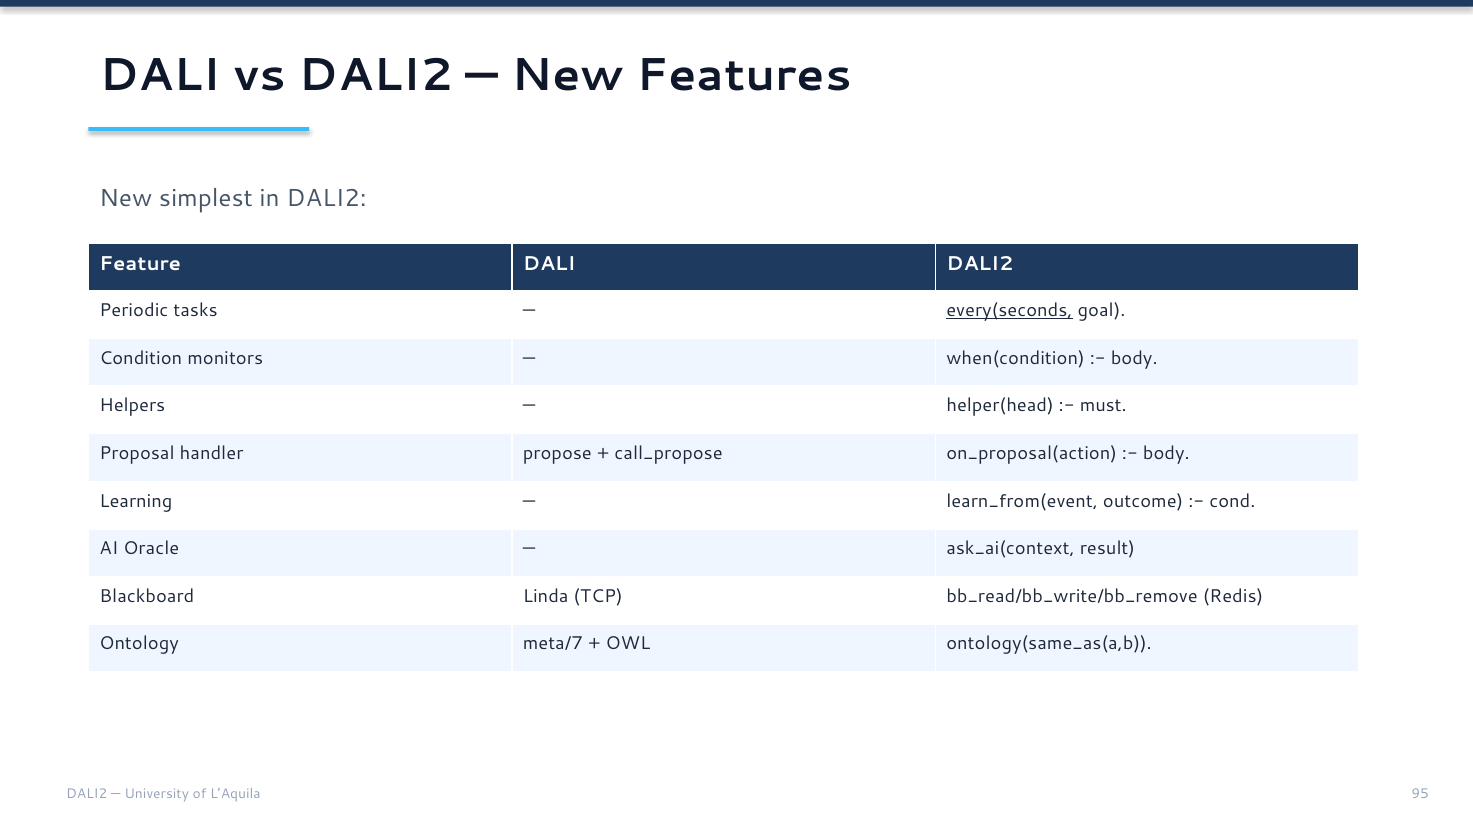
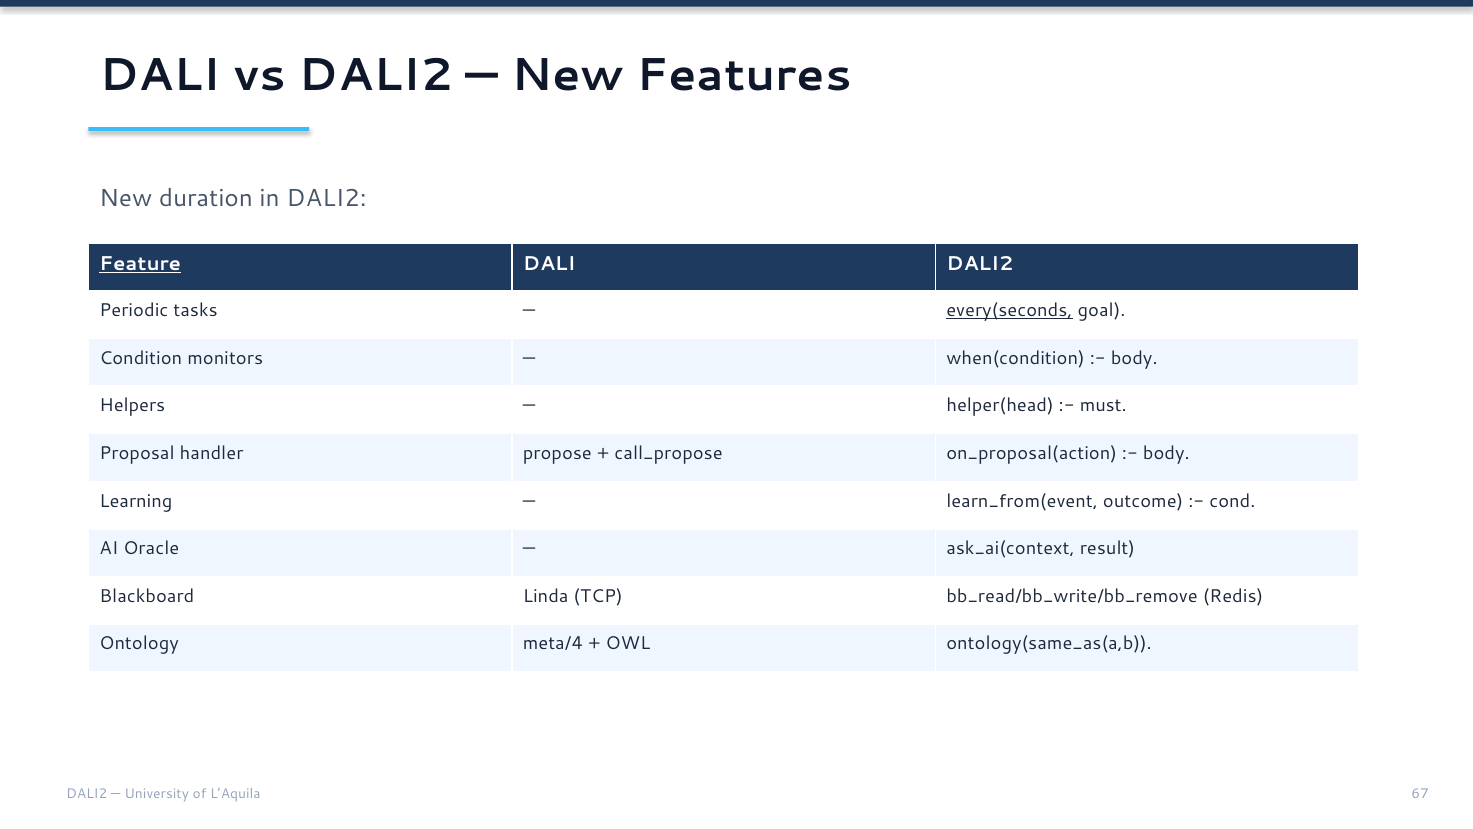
simplest: simplest -> duration
Feature underline: none -> present
meta/7: meta/7 -> meta/4
95: 95 -> 67
